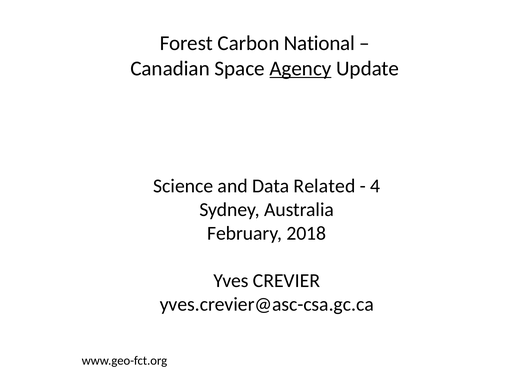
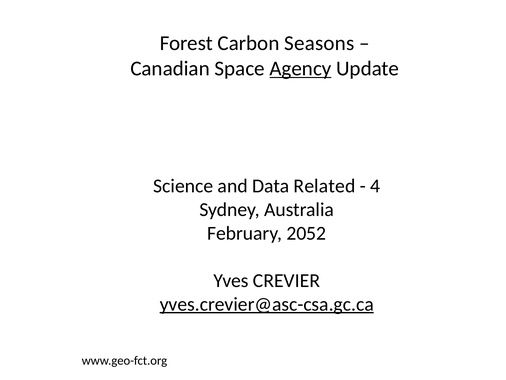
National: National -> Seasons
2018: 2018 -> 2052
yves.crevier@asc-csa.gc.ca underline: none -> present
